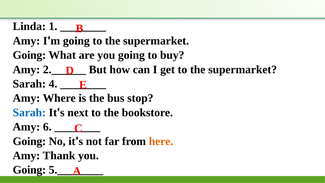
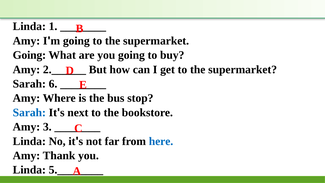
4: 4 -> 6
6: 6 -> 3
Going at (29, 141): Going -> Linda
here colour: orange -> blue
Going at (29, 170): Going -> Linda
